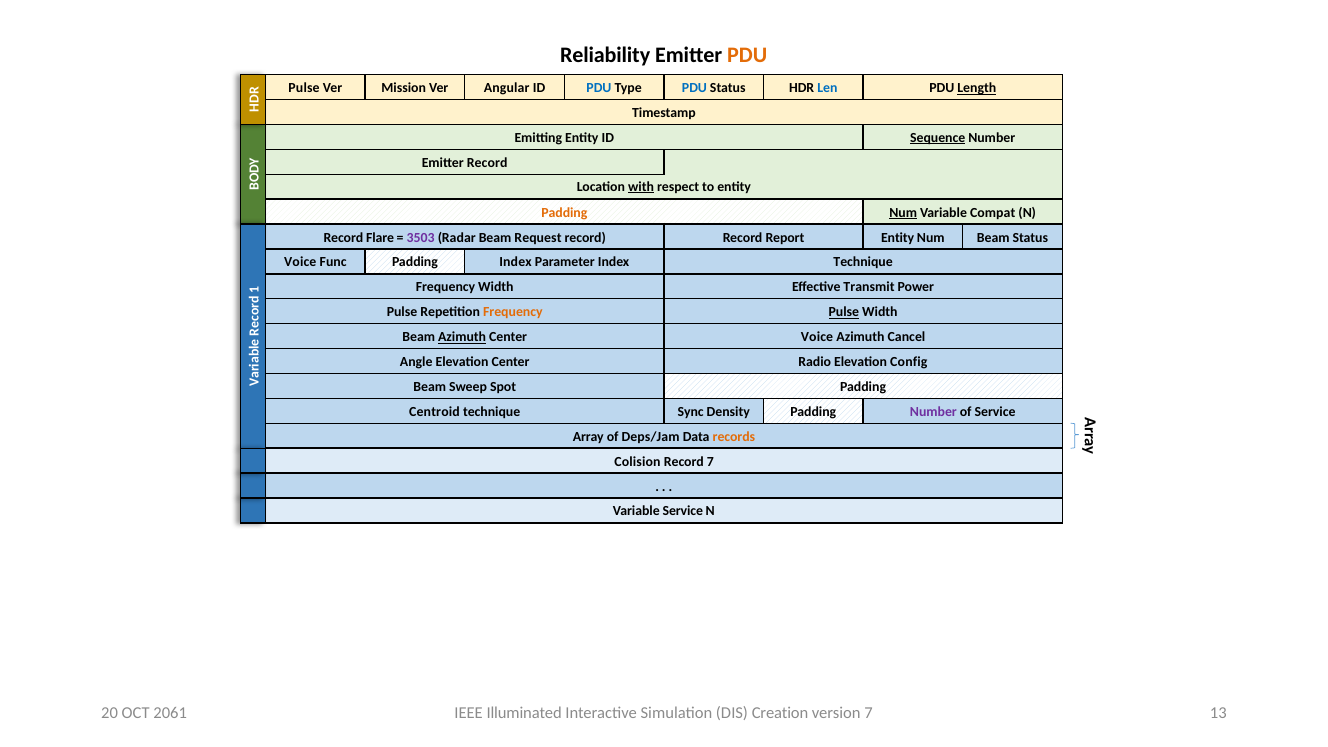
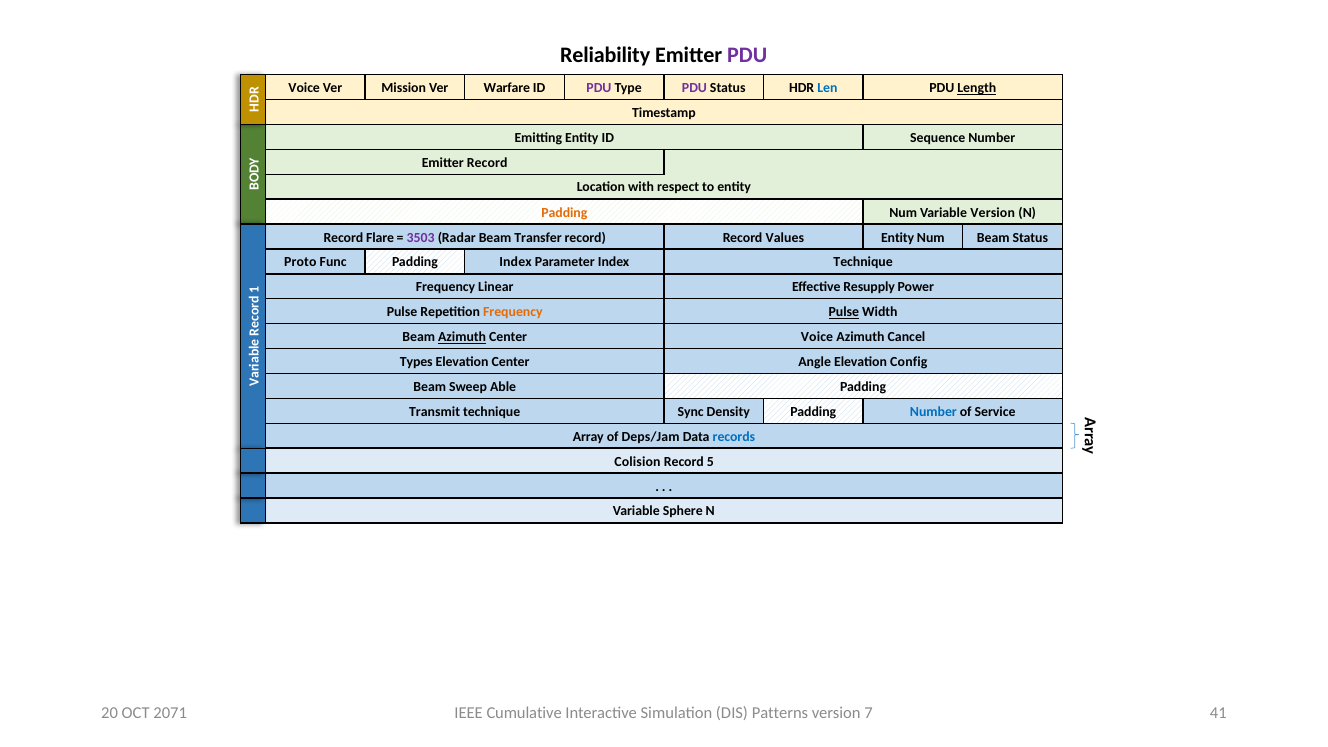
PDU at (747, 55) colour: orange -> purple
Pulse at (304, 88): Pulse -> Voice
Angular: Angular -> Warfare
PDU at (599, 88) colour: blue -> purple
PDU at (694, 88) colour: blue -> purple
Sequence underline: present -> none
with underline: present -> none
Num at (903, 213) underline: present -> none
Variable Compat: Compat -> Version
Request: Request -> Transfer
Report: Report -> Values
Voice at (300, 262): Voice -> Proto
Frequency Width: Width -> Linear
Transmit: Transmit -> Resupply
Angle: Angle -> Types
Radio: Radio -> Angle
Spot: Spot -> Able
Centroid: Centroid -> Transmit
Number at (933, 412) colour: purple -> blue
records colour: orange -> blue
Record 7: 7 -> 5
Variable Service: Service -> Sphere
2061: 2061 -> 2071
Illuminated: Illuminated -> Cumulative
Creation: Creation -> Patterns
13: 13 -> 41
